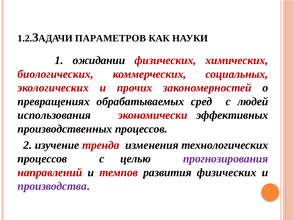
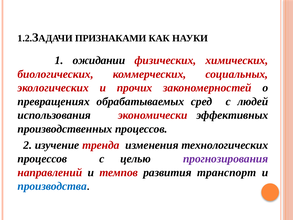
ПАРАМЕТРОВ: ПАРАМЕТРОВ -> ПРИЗНАКАМИ
развития физических: физических -> транспорт
производства colour: purple -> blue
